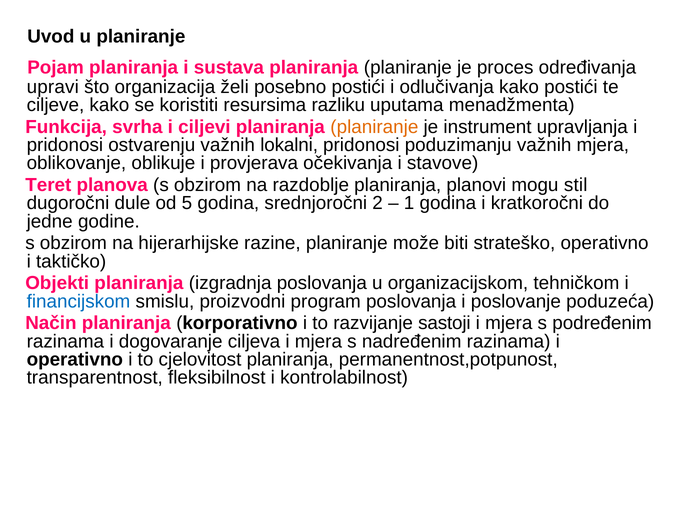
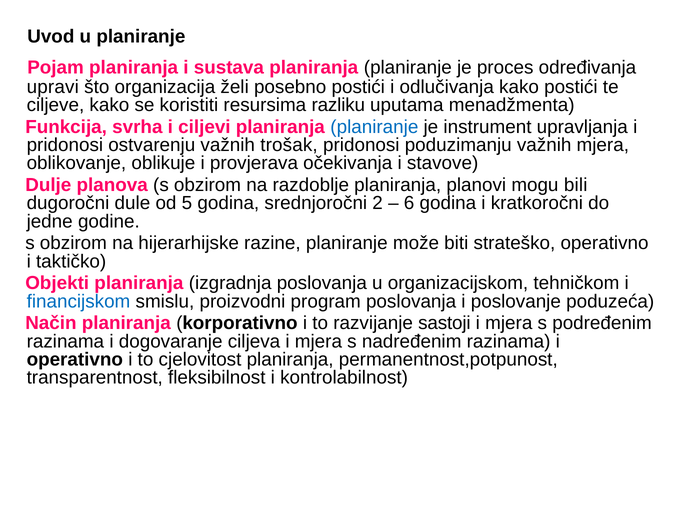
planiranje at (374, 127) colour: orange -> blue
lokalni: lokalni -> trošak
Teret: Teret -> Dulje
stil: stil -> bili
1: 1 -> 6
